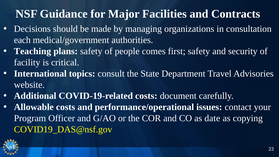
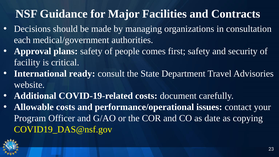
Teaching: Teaching -> Approval
topics: topics -> ready
